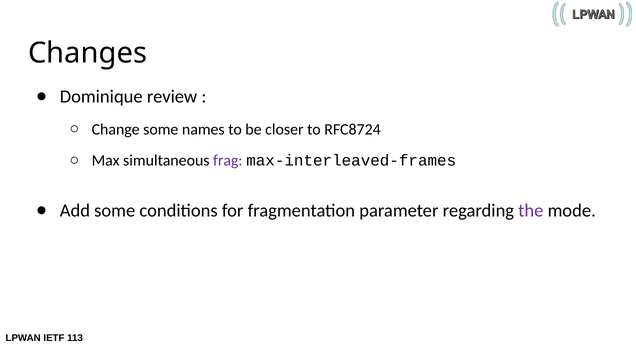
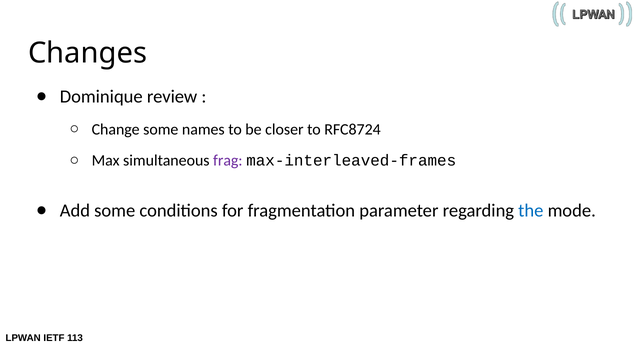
the colour: purple -> blue
